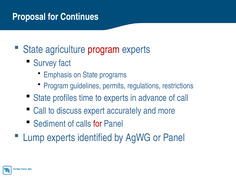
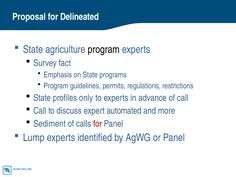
Continues: Continues -> Delineated
program at (104, 50) colour: red -> black
time: time -> only
accurately: accurately -> automated
